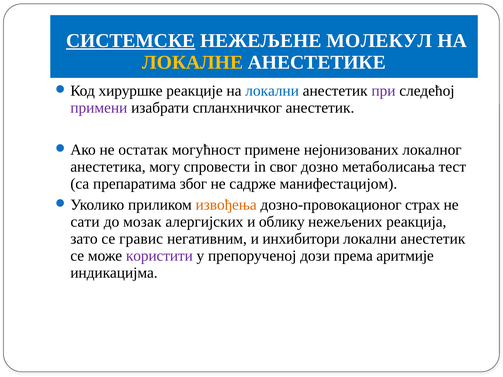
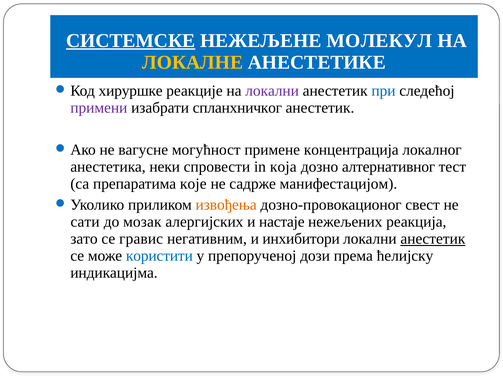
локални at (272, 91) colour: blue -> purple
при colour: purple -> blue
остатак: остатак -> вагусне
нејонизованих: нејонизованих -> концентрација
могу: могу -> неки
свог: свог -> која
метаболисања: метаболисања -> алтернативног
због: због -> које
страх: страх -> свест
облику: облику -> настаје
анестетик at (433, 239) underline: none -> present
користити colour: purple -> blue
аритмије: аритмије -> ћелијску
